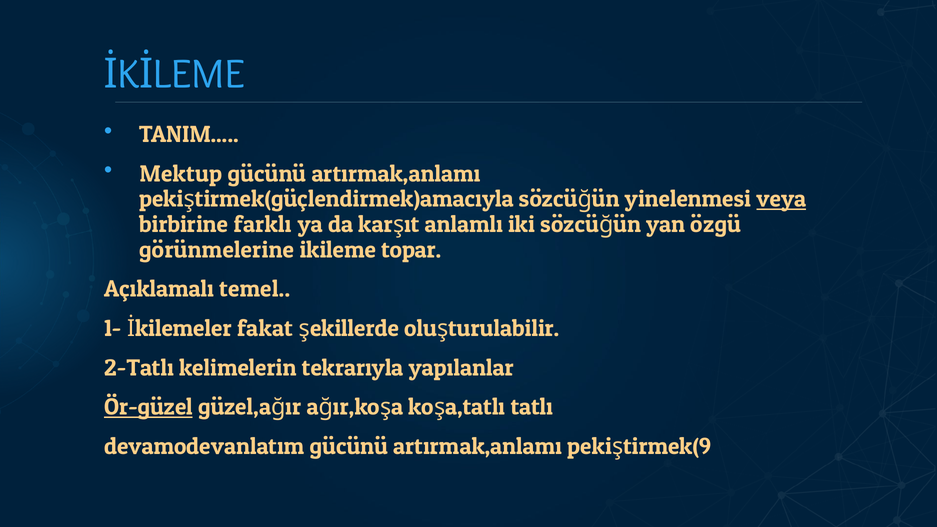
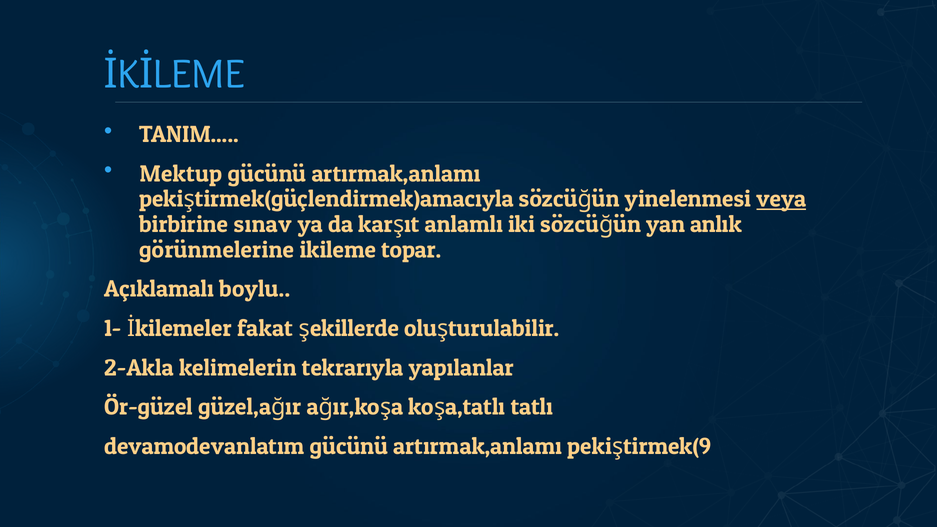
farklı: farklı -> sınav
özgü: özgü -> anlık
temel: temel -> boylu
2-Tatlı: 2-Tatlı -> 2-Akla
Ör-güzel underline: present -> none
